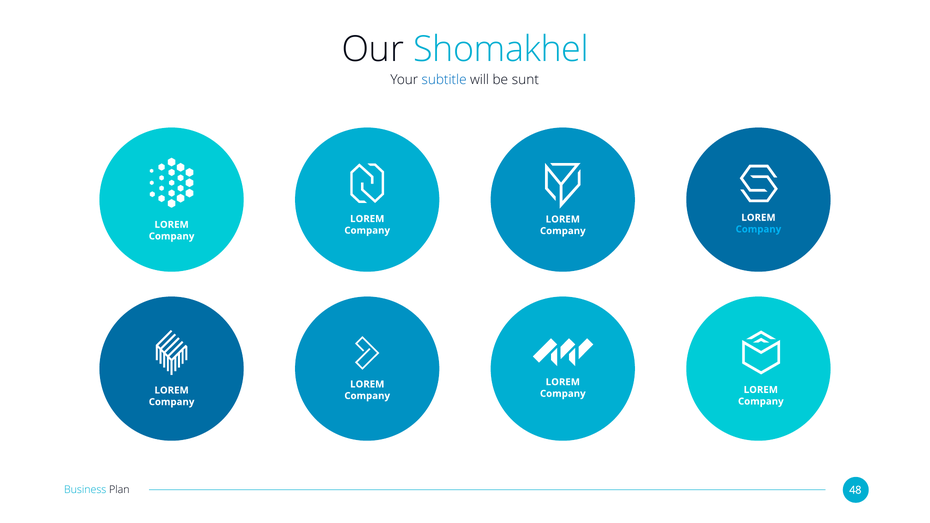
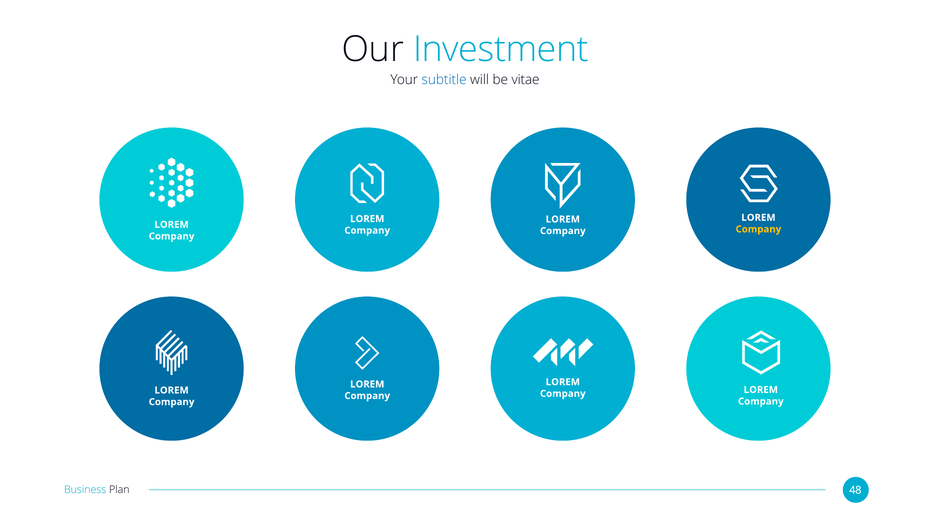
Shomakhel: Shomakhel -> Investment
sunt: sunt -> vitae
Company at (758, 229) colour: light blue -> yellow
